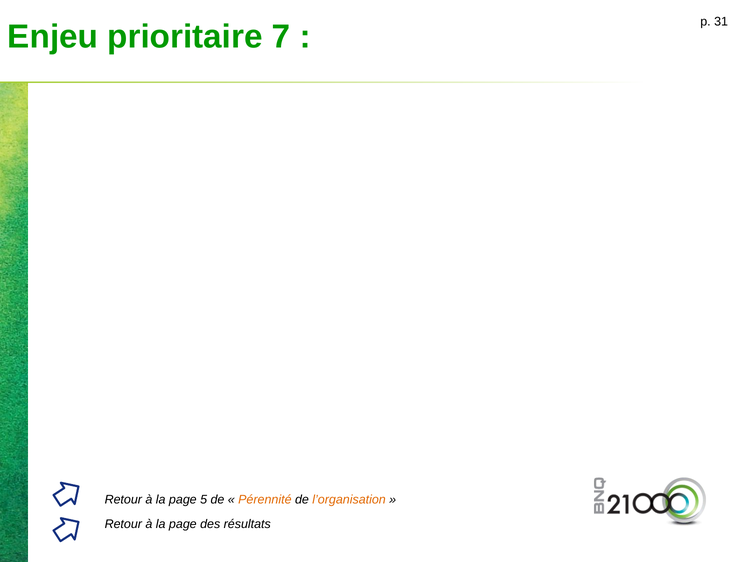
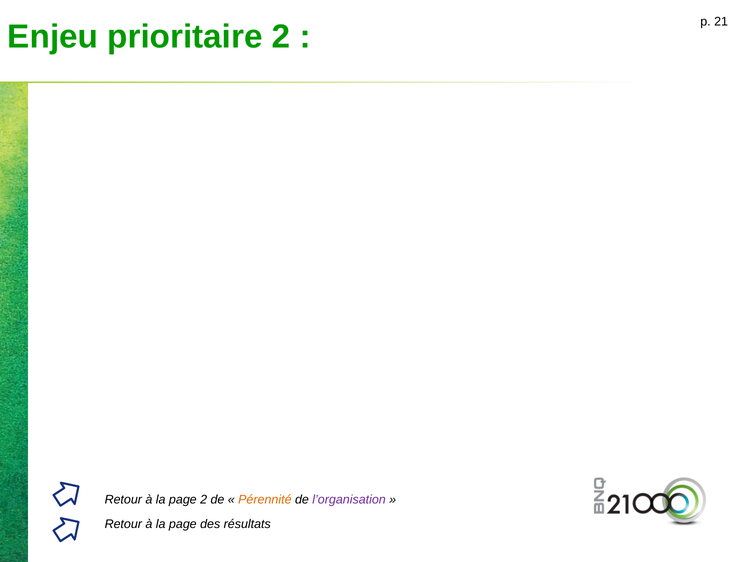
prioritaire 7: 7 -> 2
31: 31 -> 21
page 5: 5 -> 2
l’organisation colour: orange -> purple
